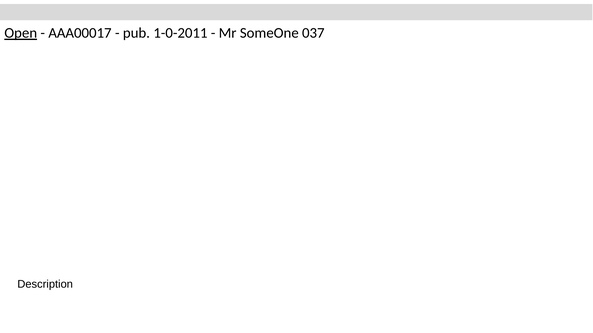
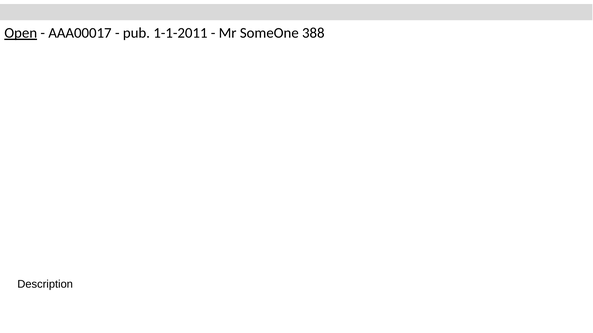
1-0-2011: 1-0-2011 -> 1-1-2011
037: 037 -> 388
